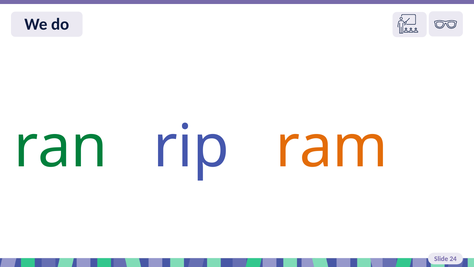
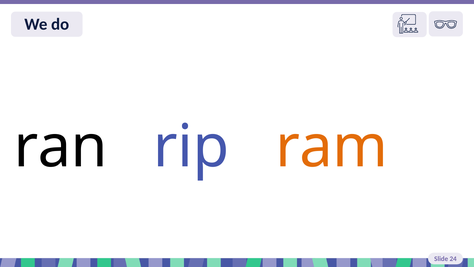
ran colour: green -> black
